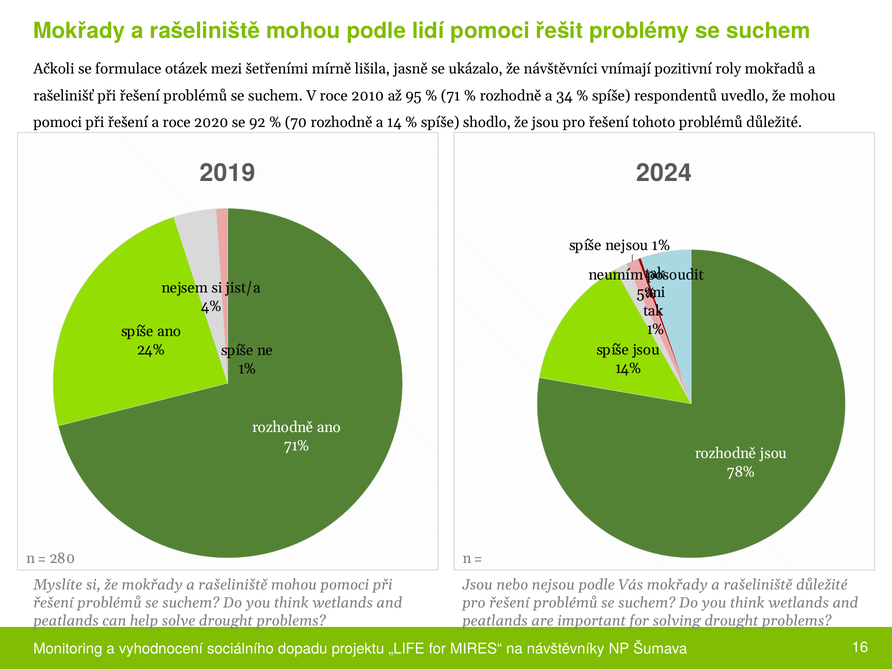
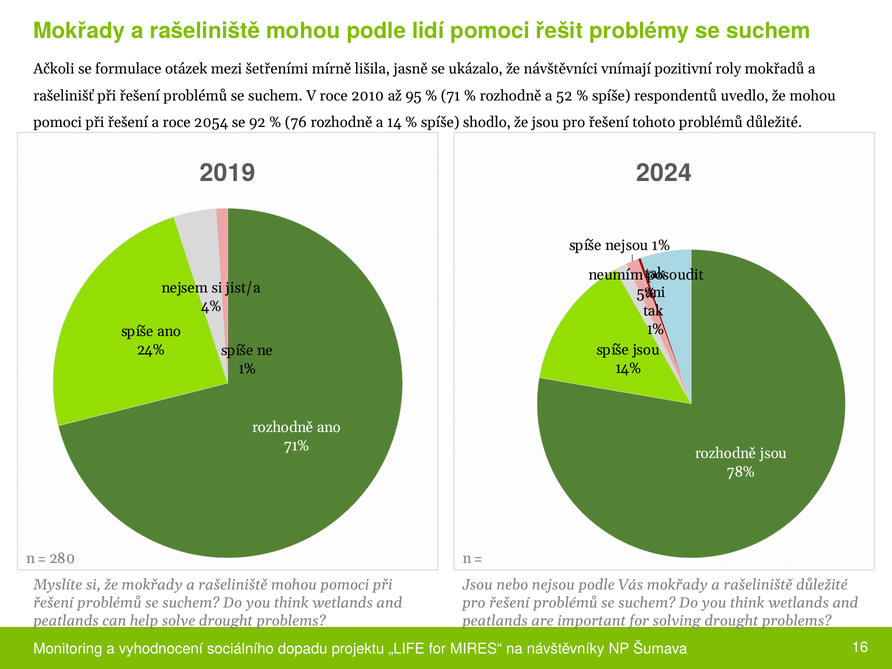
34: 34 -> 52
2020: 2020 -> 2054
70: 70 -> 76
